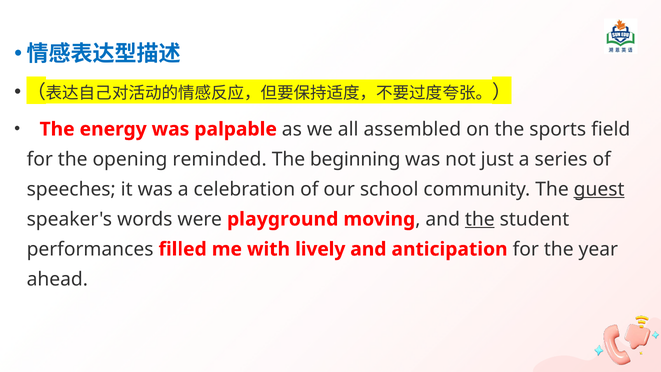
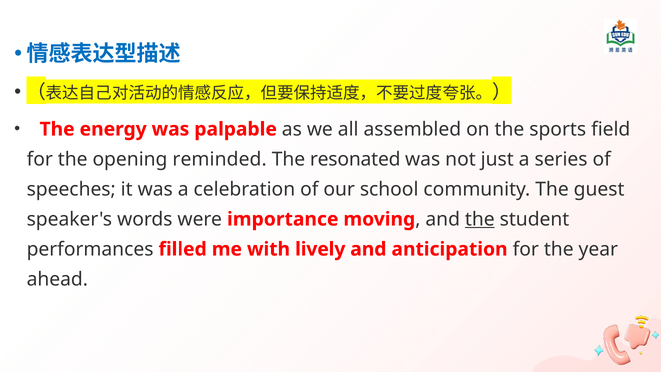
beginning: beginning -> resonated
guest underline: present -> none
playground: playground -> importance
